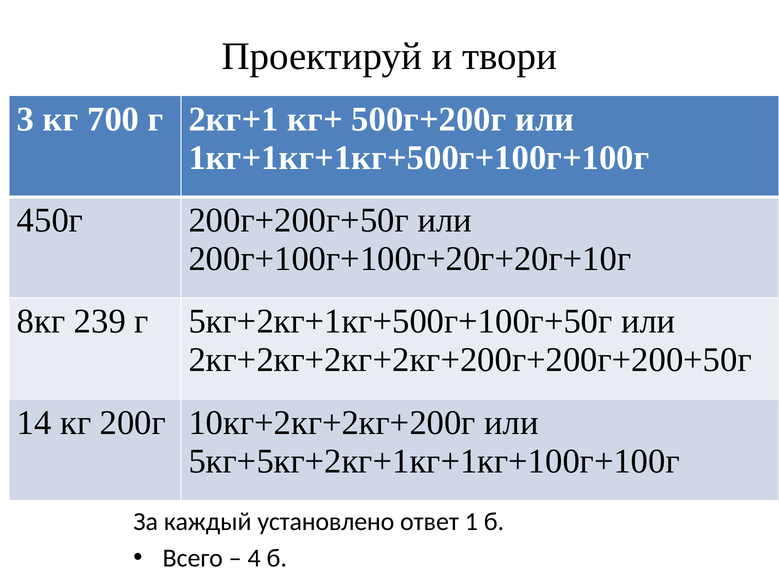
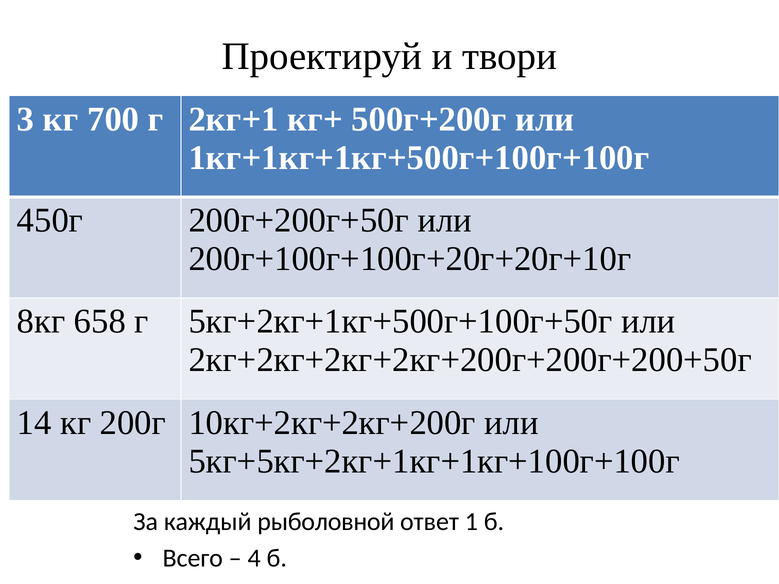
239: 239 -> 658
установлено: установлено -> рыболовной
